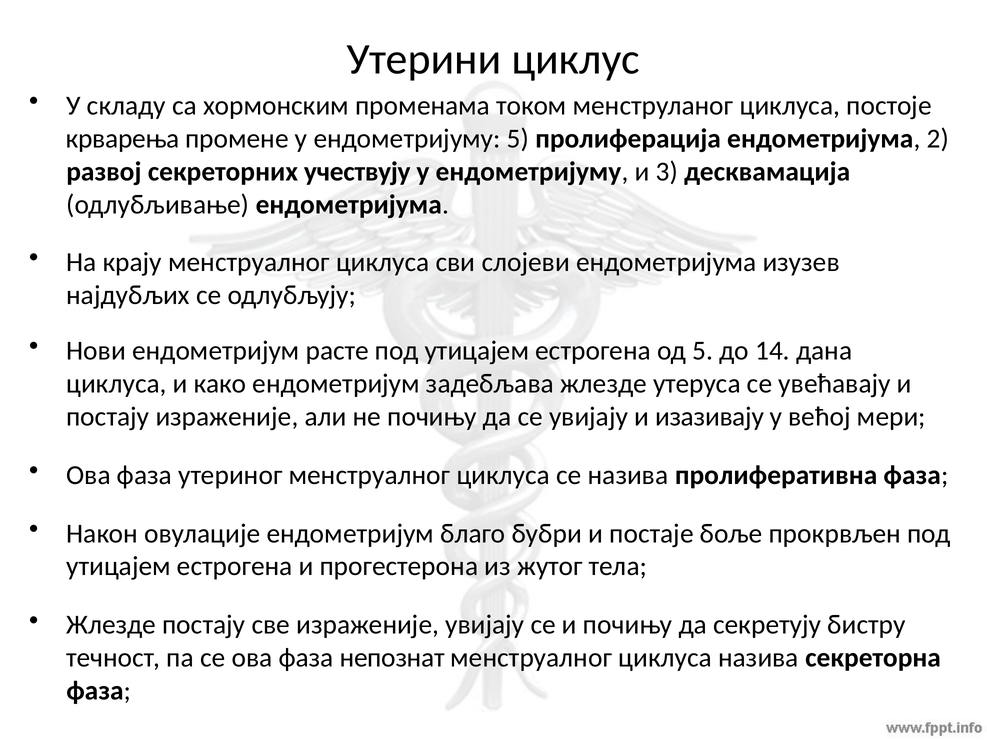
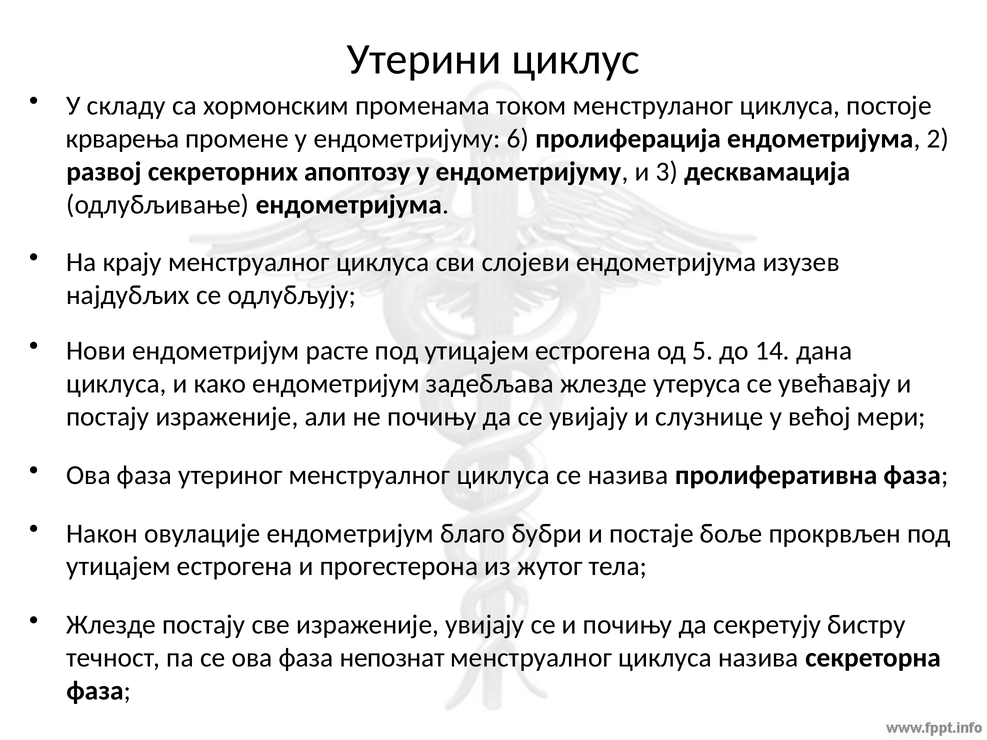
ендометријуму 5: 5 -> 6
учествују: учествују -> апоптозу
изазивају: изазивају -> слузнице
